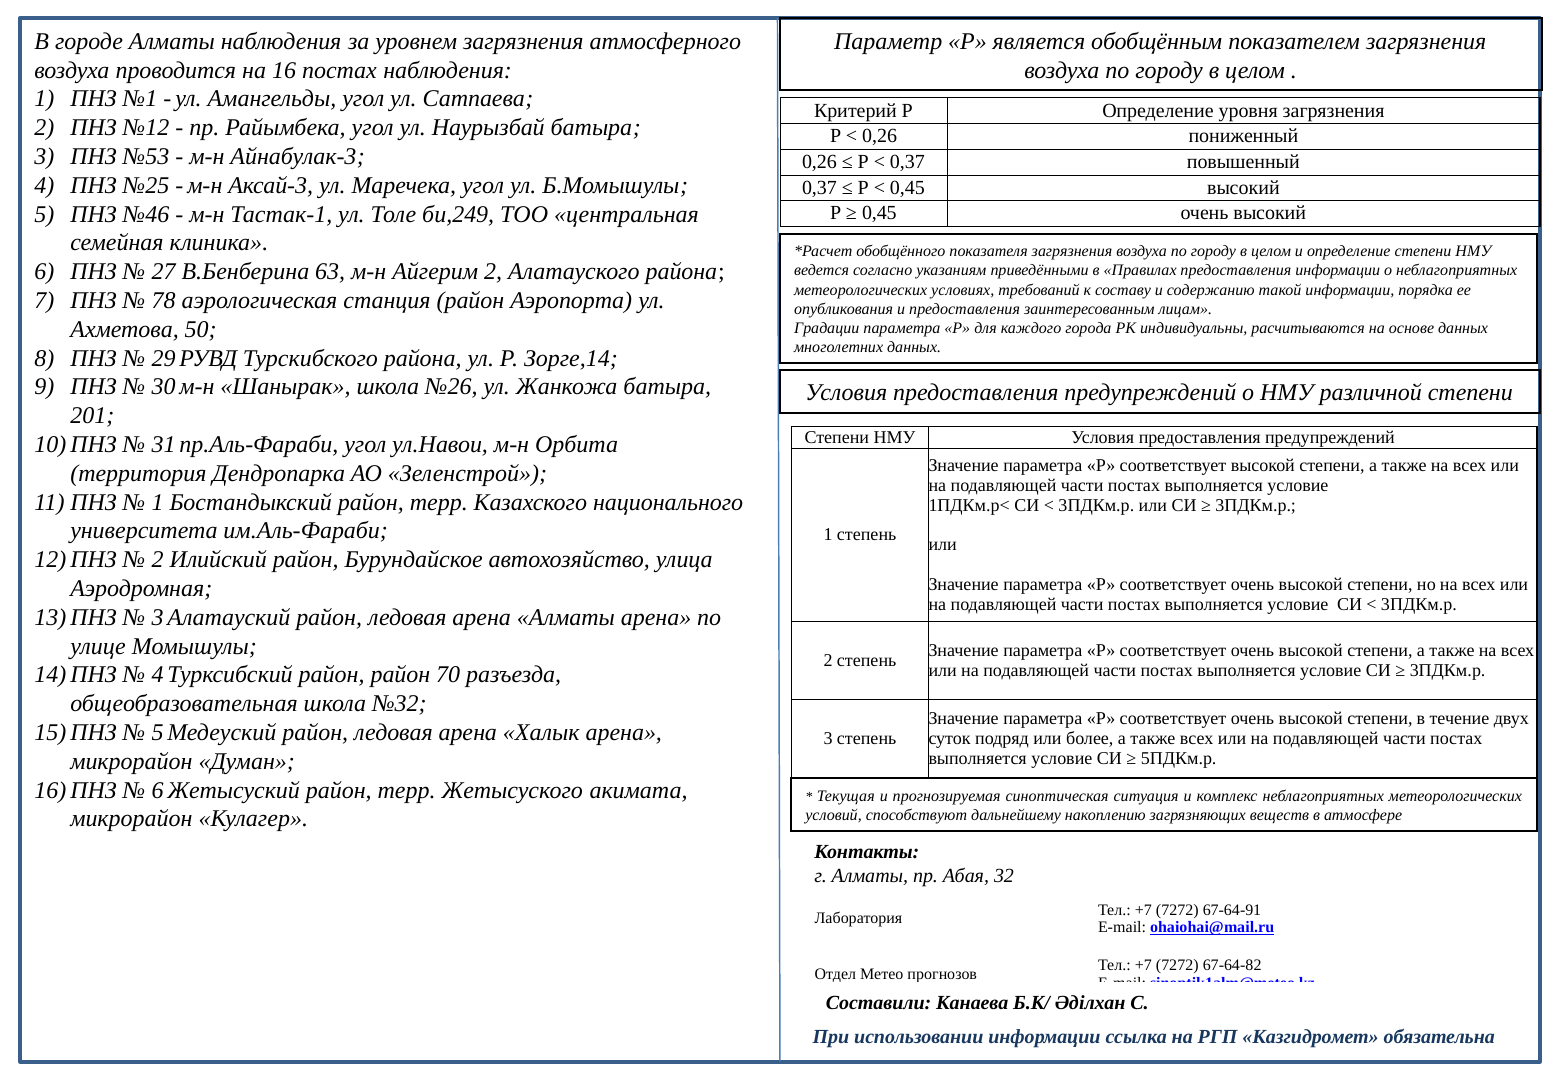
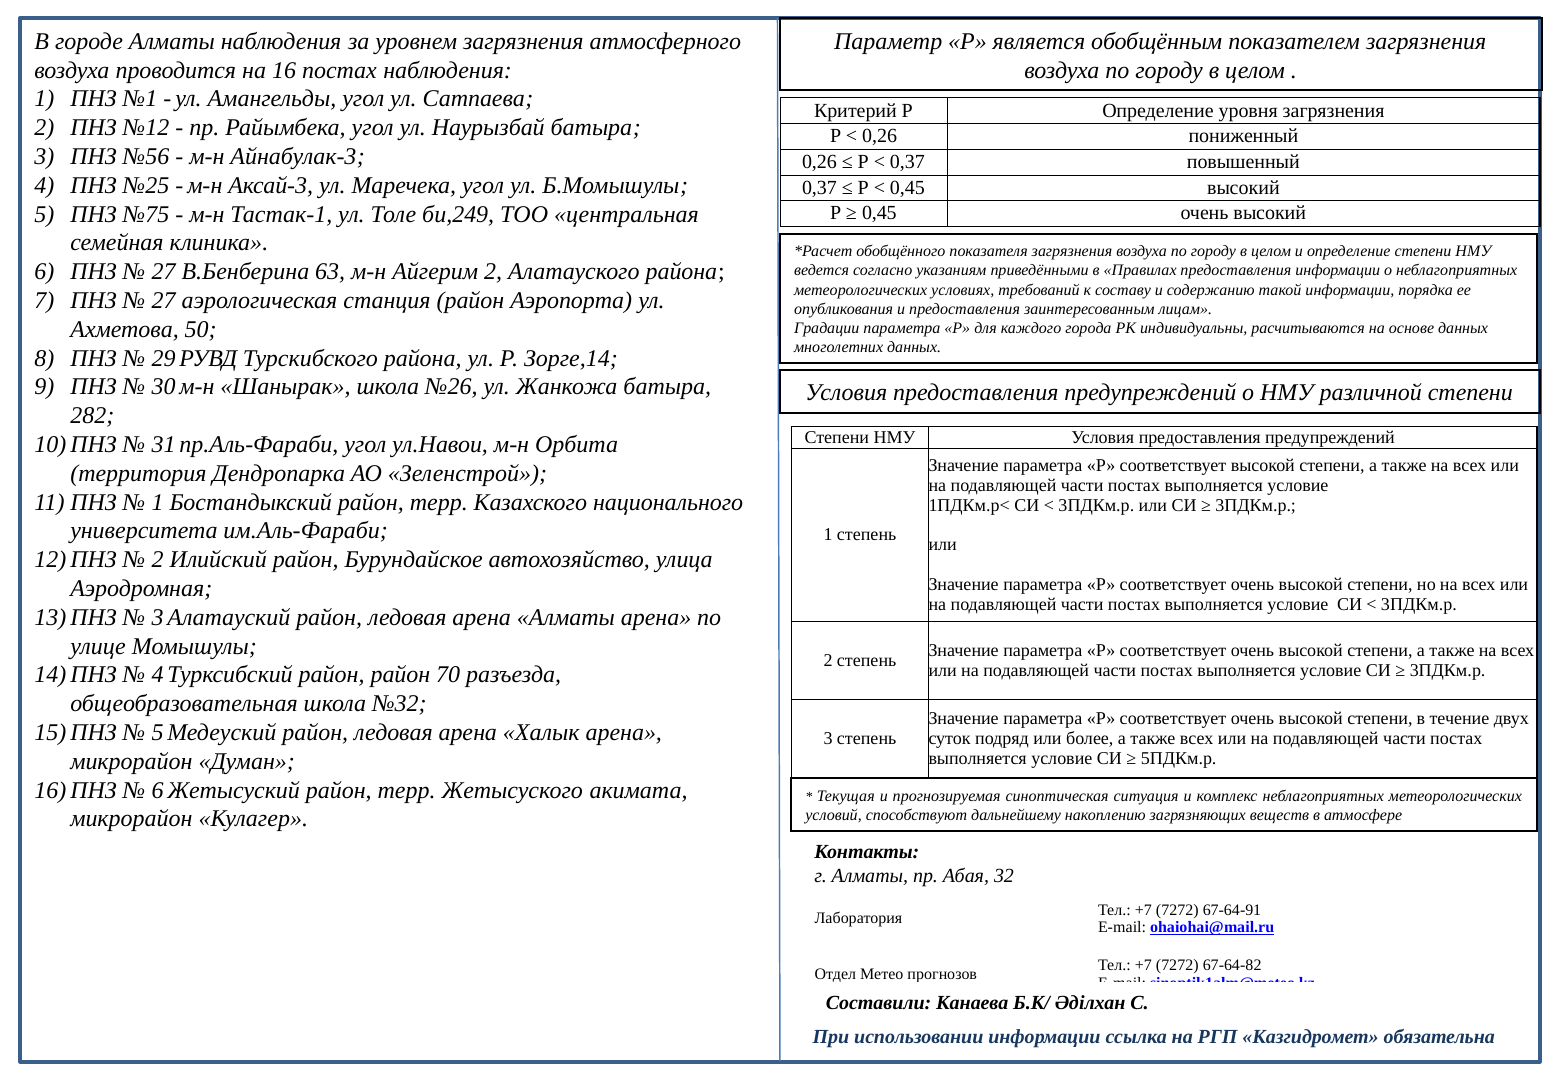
№53: №53 -> №56
№46: №46 -> №75
78 at (164, 301): 78 -> 27
201: 201 -> 282
